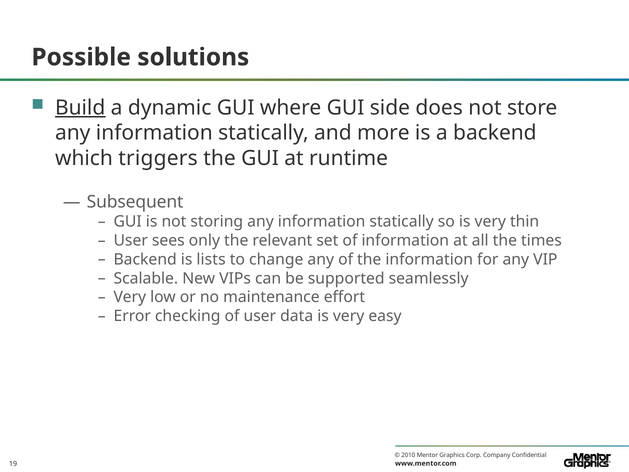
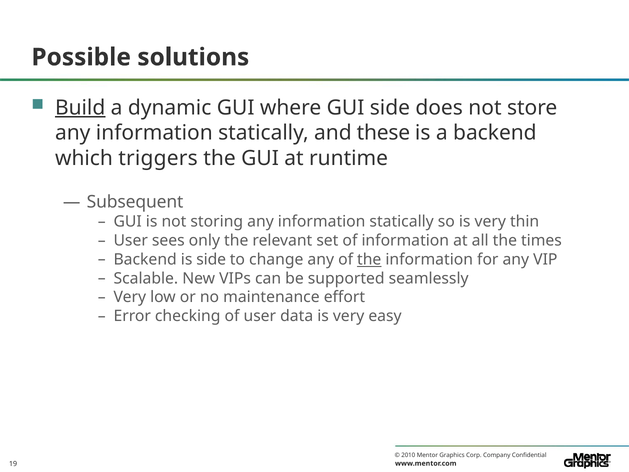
more: more -> these
is lists: lists -> side
the at (369, 259) underline: none -> present
